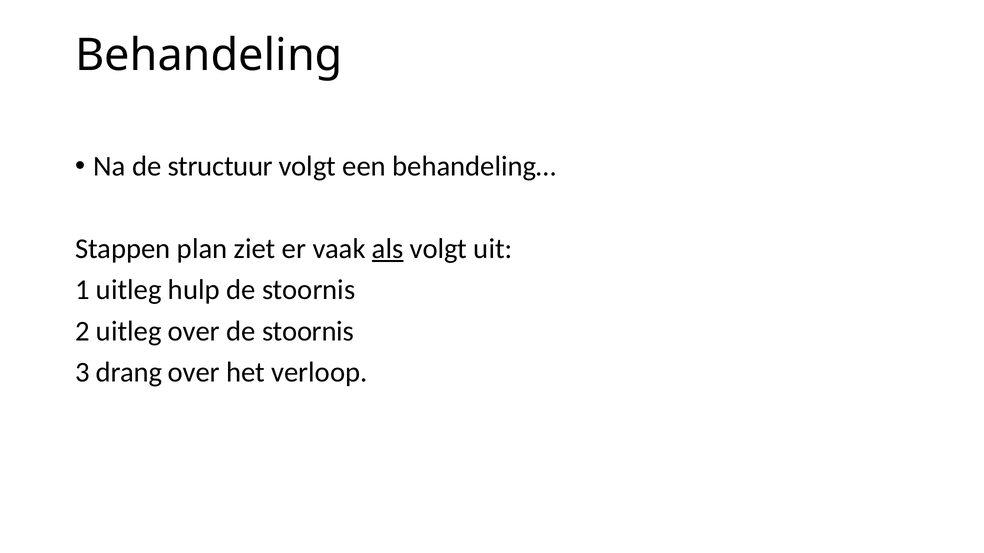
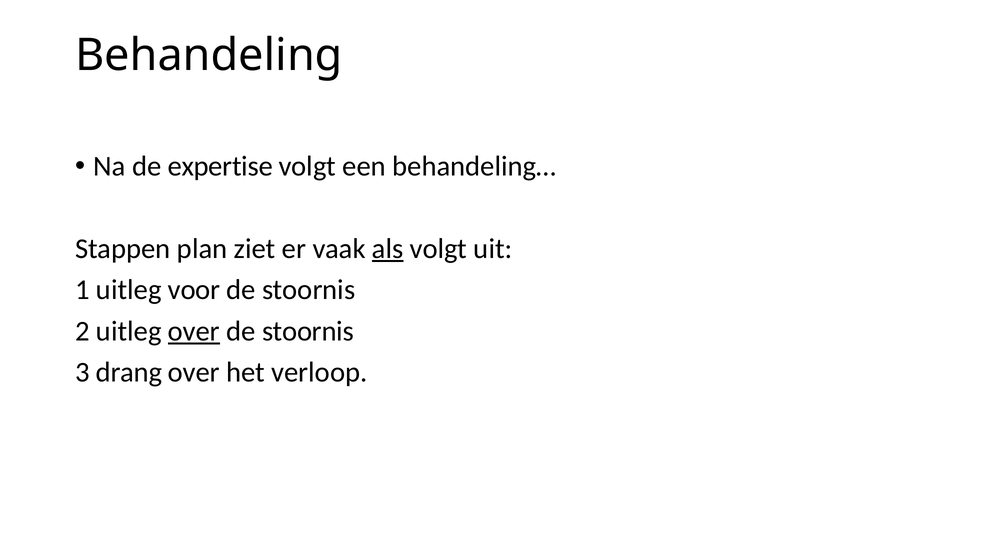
structuur: structuur -> expertise
hulp: hulp -> voor
over at (194, 331) underline: none -> present
